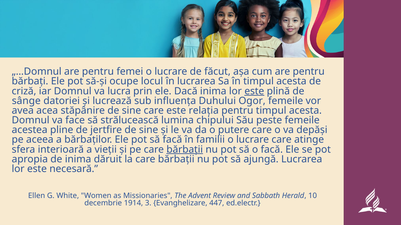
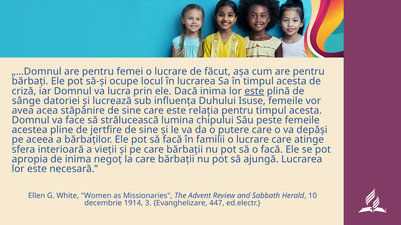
Ogor: Ogor -> Isuse
bărbații at (185, 150) underline: present -> none
dăruit: dăruit -> negoț
